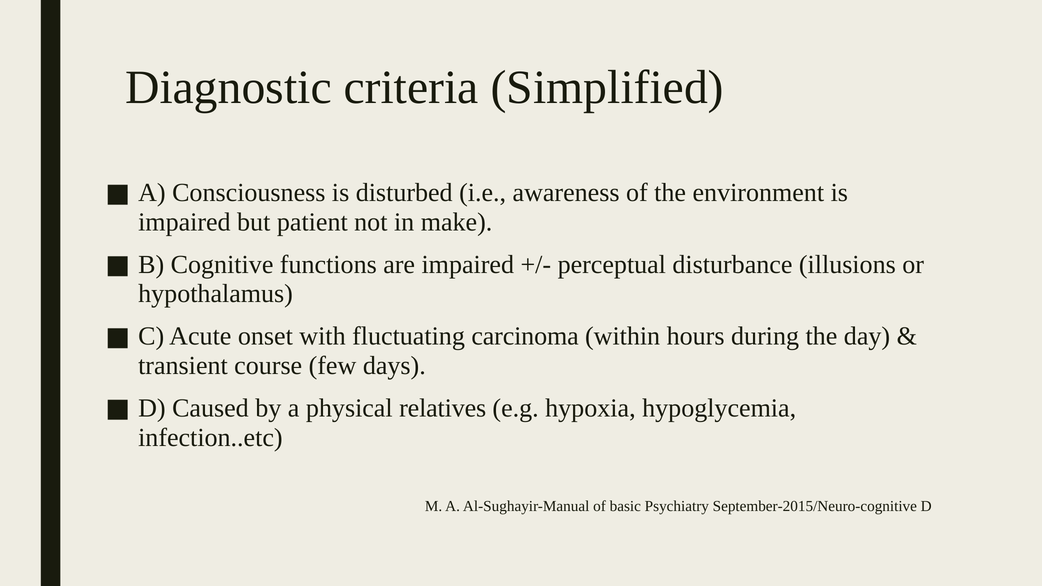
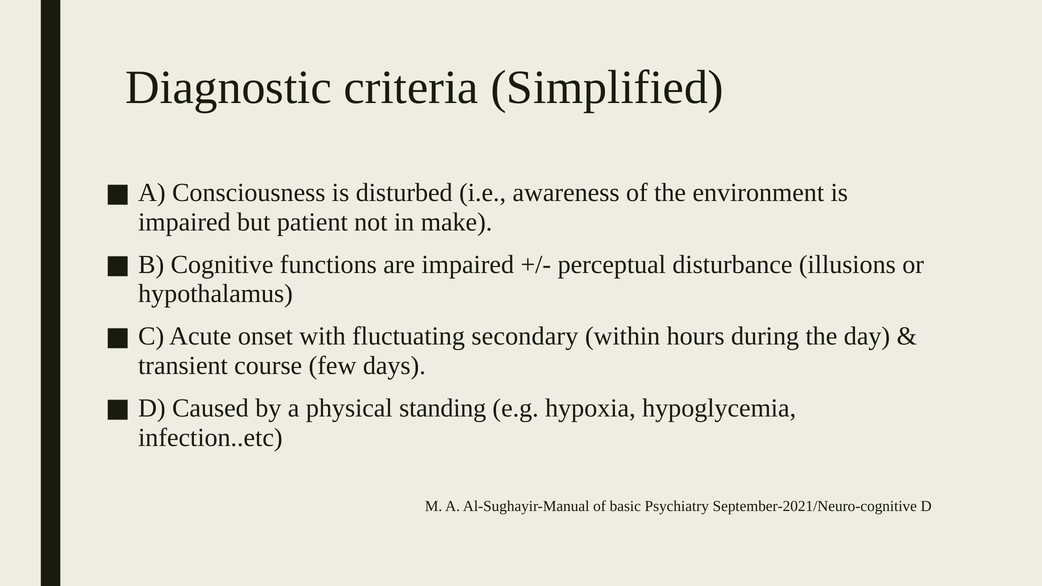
carcinoma: carcinoma -> secondary
relatives: relatives -> standing
September-2015/Neuro-cognitive: September-2015/Neuro-cognitive -> September-2021/Neuro-cognitive
